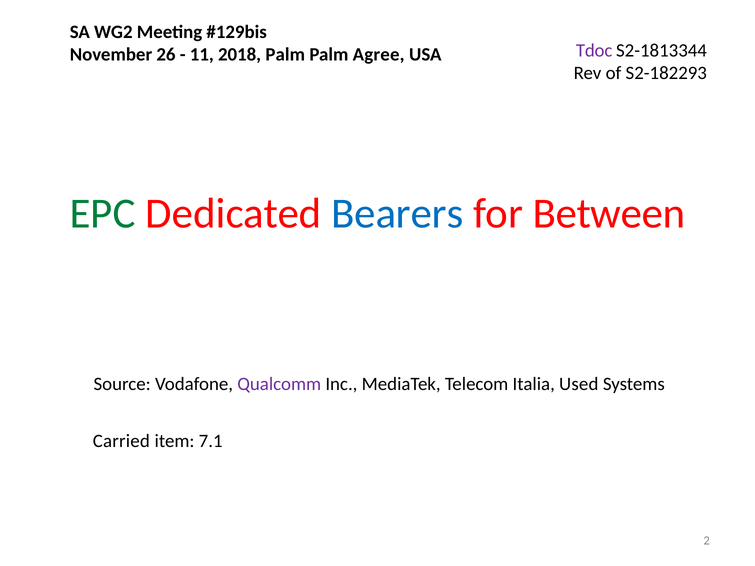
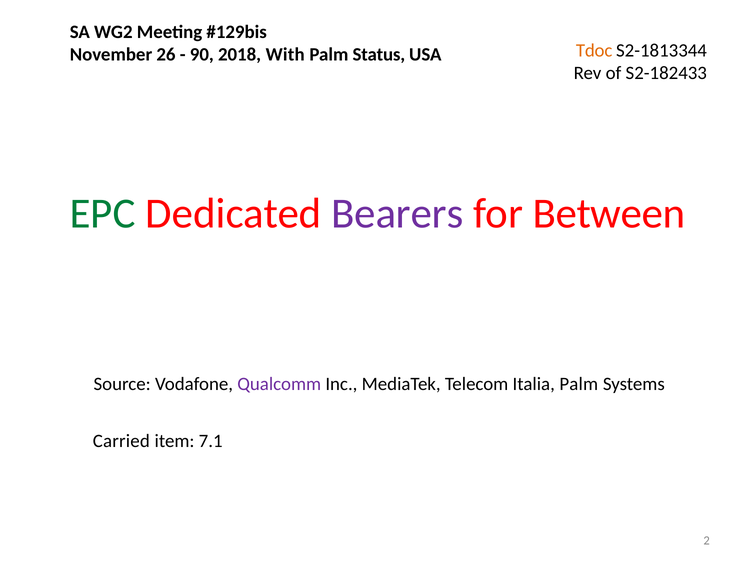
Tdoc colour: purple -> orange
11: 11 -> 90
2018 Palm: Palm -> With
Agree: Agree -> Status
S2-182293: S2-182293 -> S2-182433
Bearers colour: blue -> purple
Italia Used: Used -> Palm
